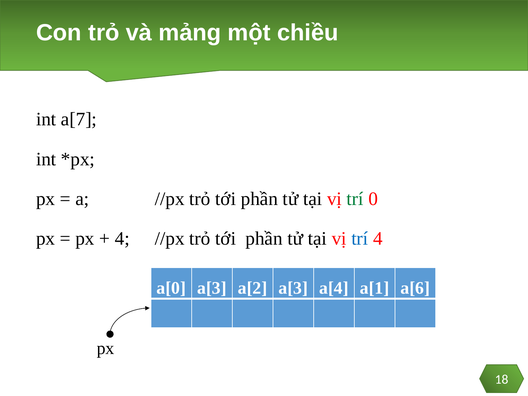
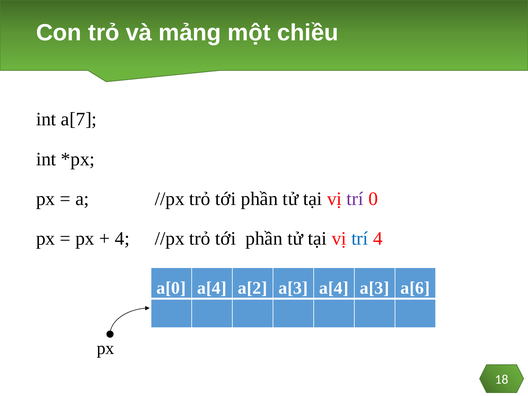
trí at (355, 199) colour: green -> purple
a[0 a[3: a[3 -> a[4
a[4 a[1: a[1 -> a[3
